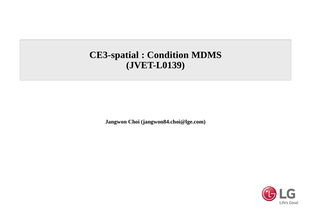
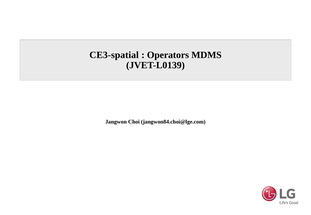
Condition: Condition -> Operators
